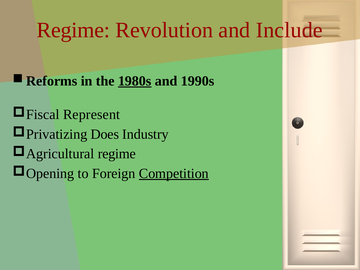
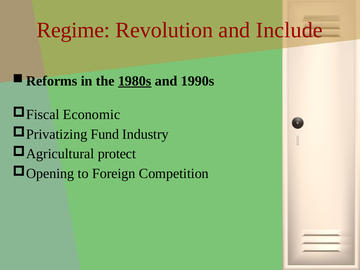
Represent: Represent -> Economic
Does: Does -> Fund
regime at (117, 154): regime -> protect
Competition underline: present -> none
